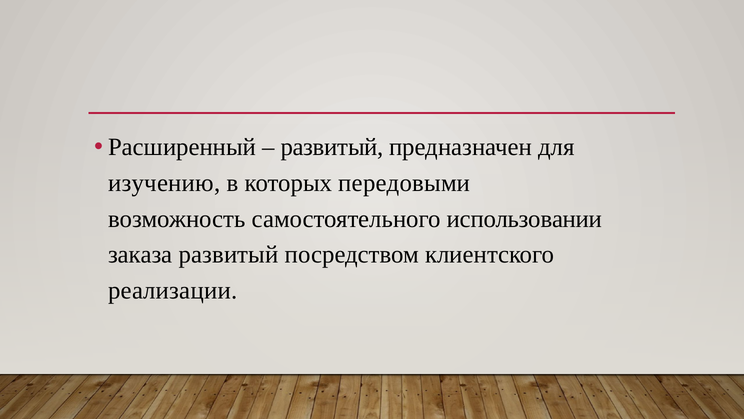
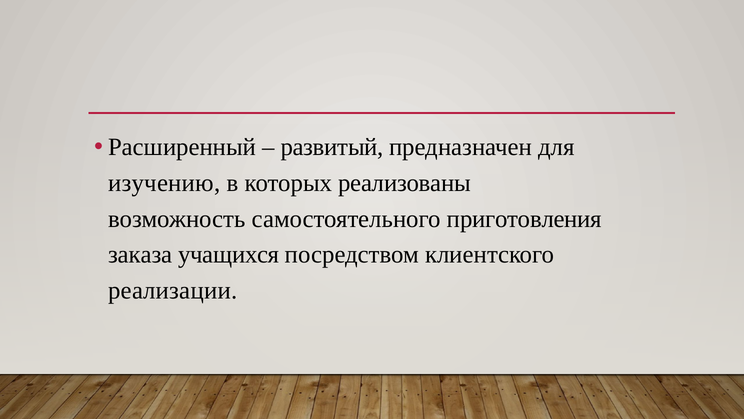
передовыми: передовыми -> реализованы
использовании: использовании -> приготовления
заказа развитый: развитый -> учащихся
